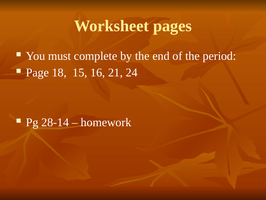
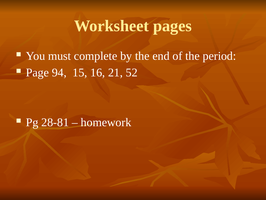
18: 18 -> 94
24: 24 -> 52
28-14: 28-14 -> 28-81
